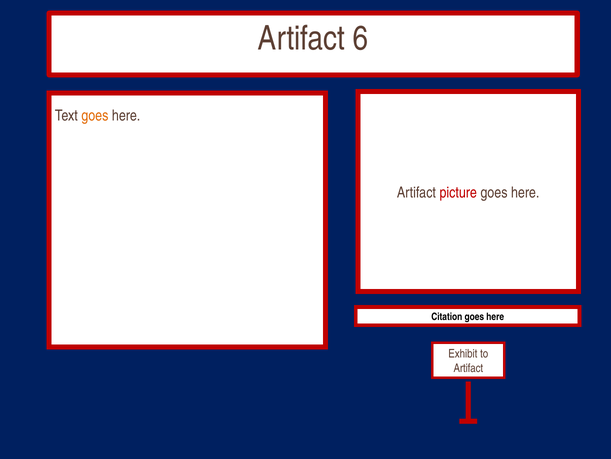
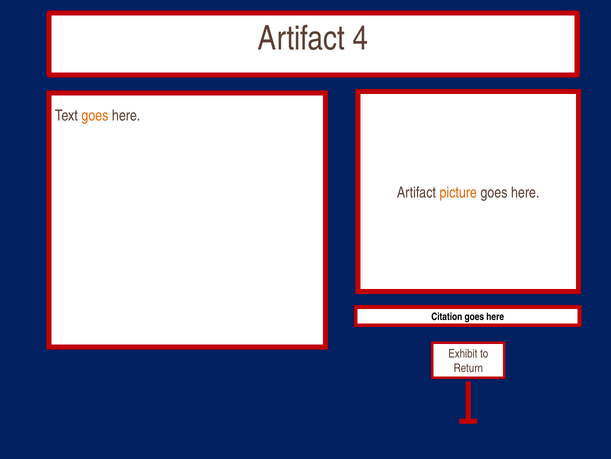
6: 6 -> 4
picture colour: red -> orange
Artifact at (468, 368): Artifact -> Return
